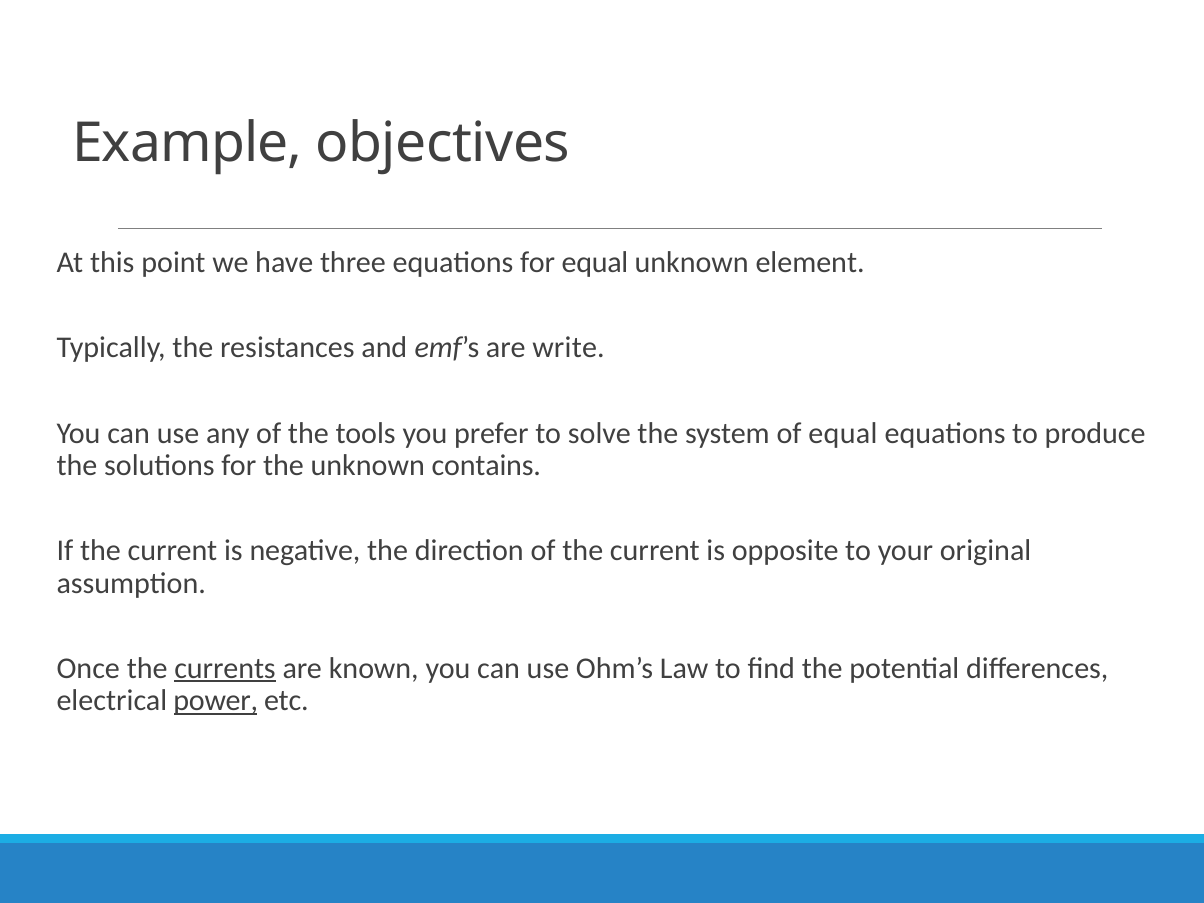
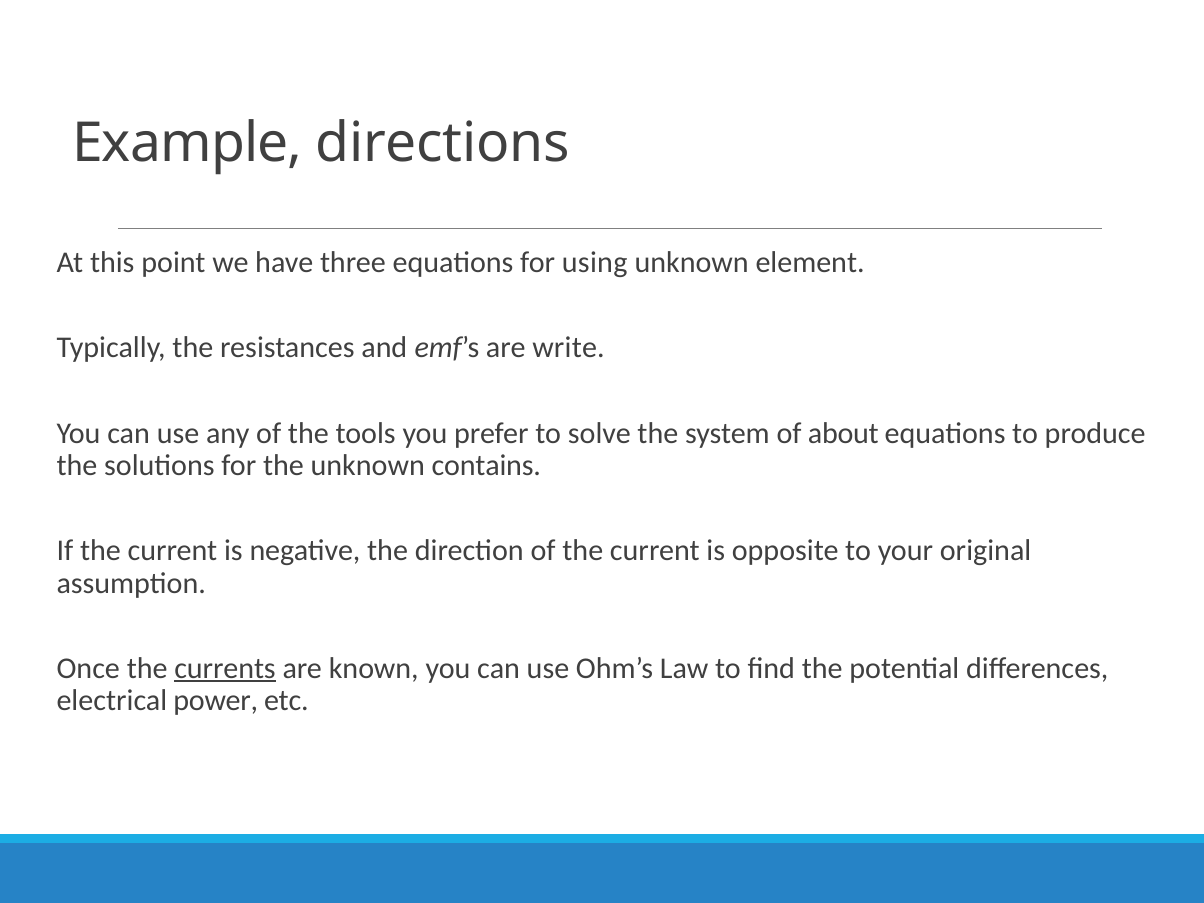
objectives: objectives -> directions
for equal: equal -> using
of equal: equal -> about
power underline: present -> none
